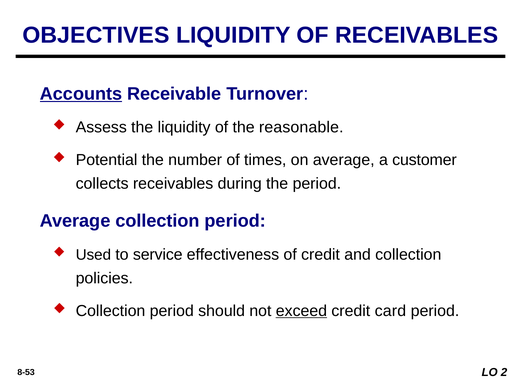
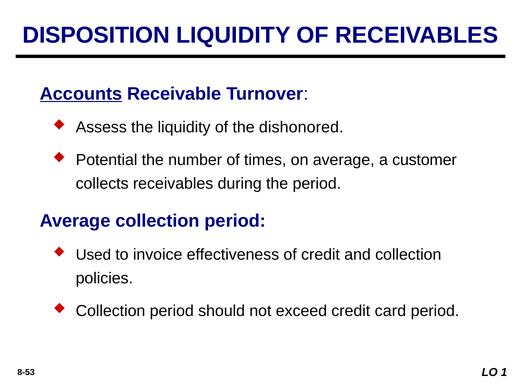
OBJECTIVES: OBJECTIVES -> DISPOSITION
reasonable: reasonable -> dishonored
service: service -> invoice
exceed underline: present -> none
2: 2 -> 1
